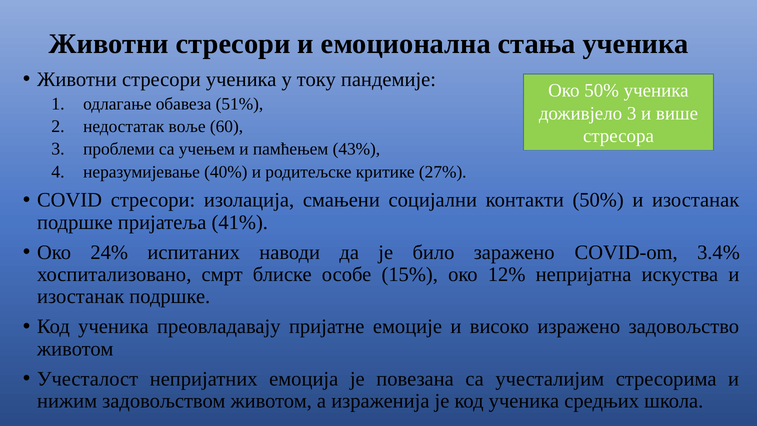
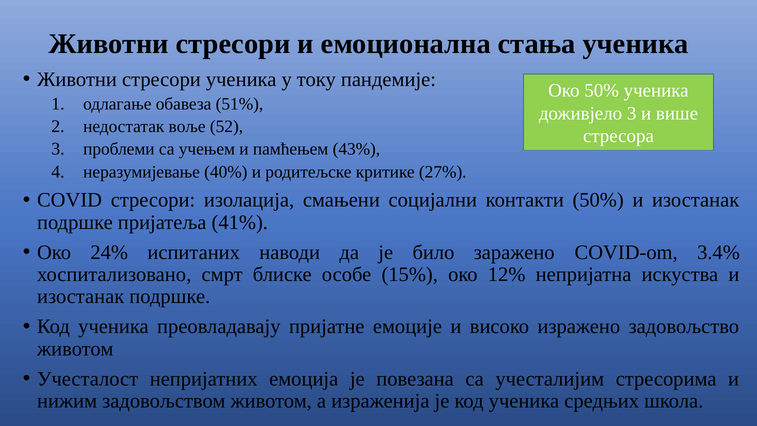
60: 60 -> 52
